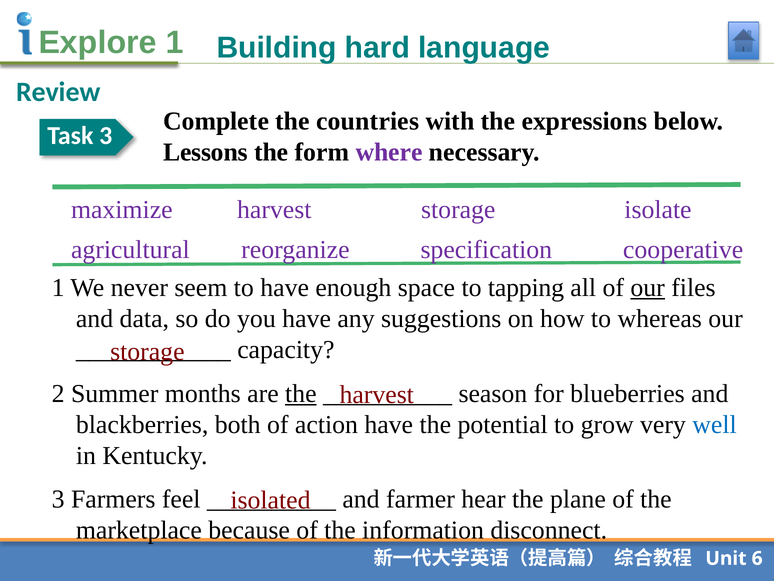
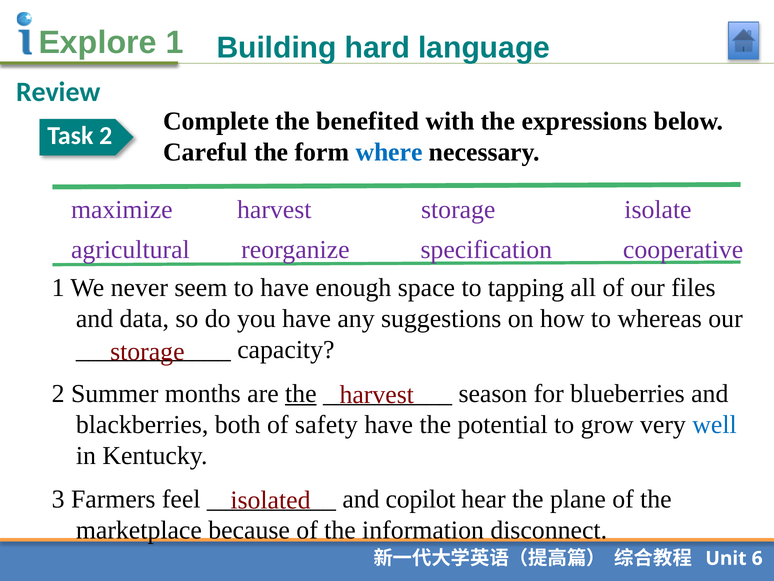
countries: countries -> benefited
Task 3: 3 -> 2
Lessons: Lessons -> Careful
where colour: purple -> blue
our at (648, 287) underline: present -> none
action: action -> safety
farmer: farmer -> copilot
